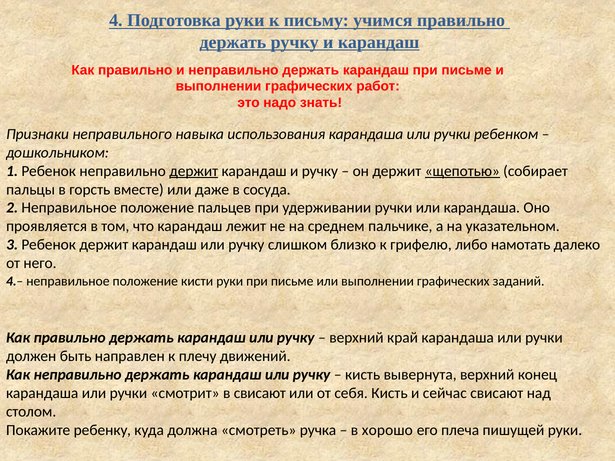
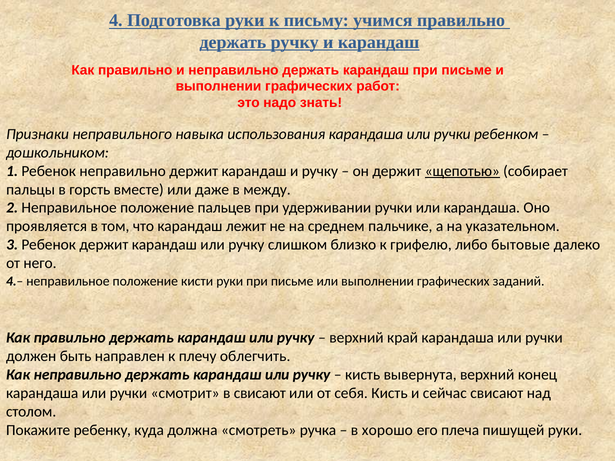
держит at (194, 171) underline: present -> none
сосуда: сосуда -> между
намотать: намотать -> бытовые
движений: движений -> облегчить
